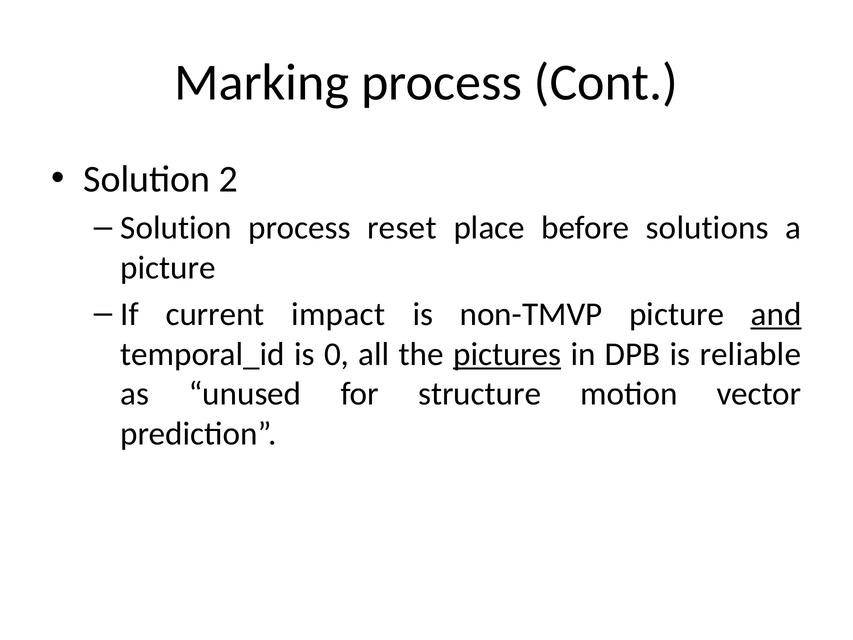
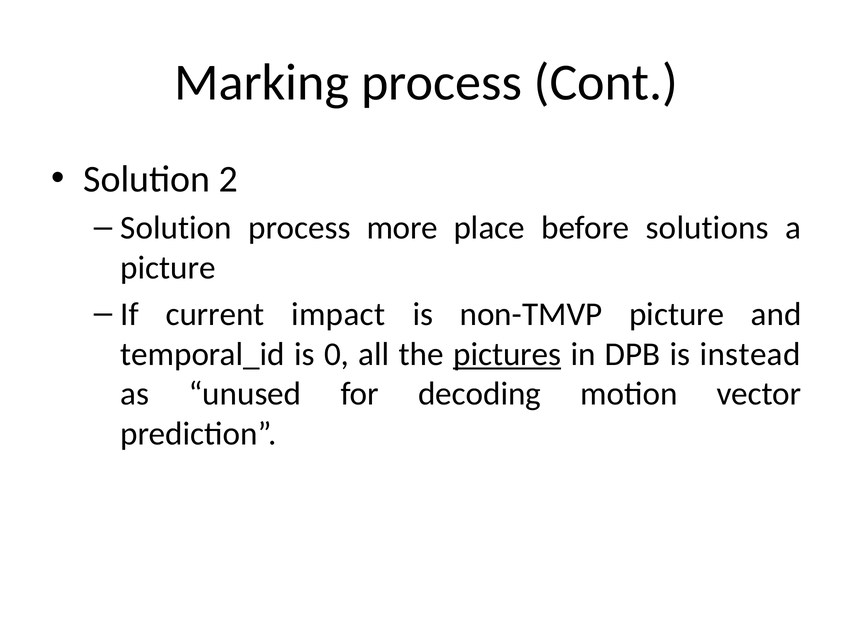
reset: reset -> more
and underline: present -> none
reliable: reliable -> instead
structure: structure -> decoding
